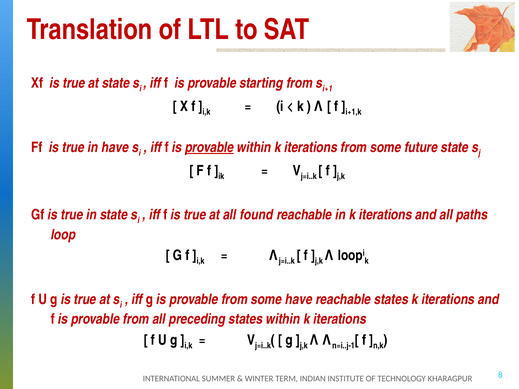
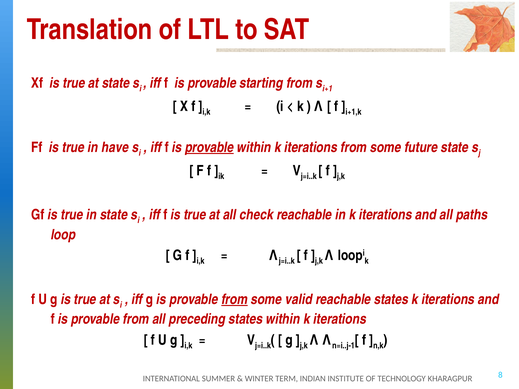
found: found -> check
from at (234, 300) underline: none -> present
some have: have -> valid
